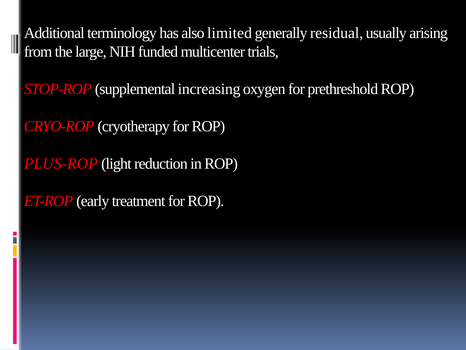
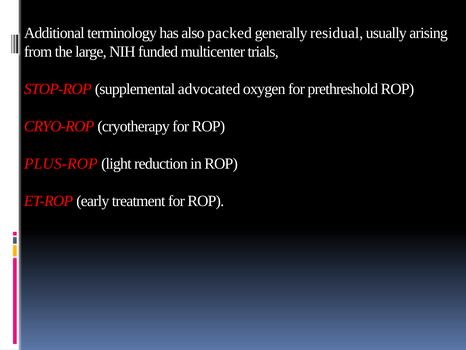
limited: limited -> packed
increasing: increasing -> advocated
